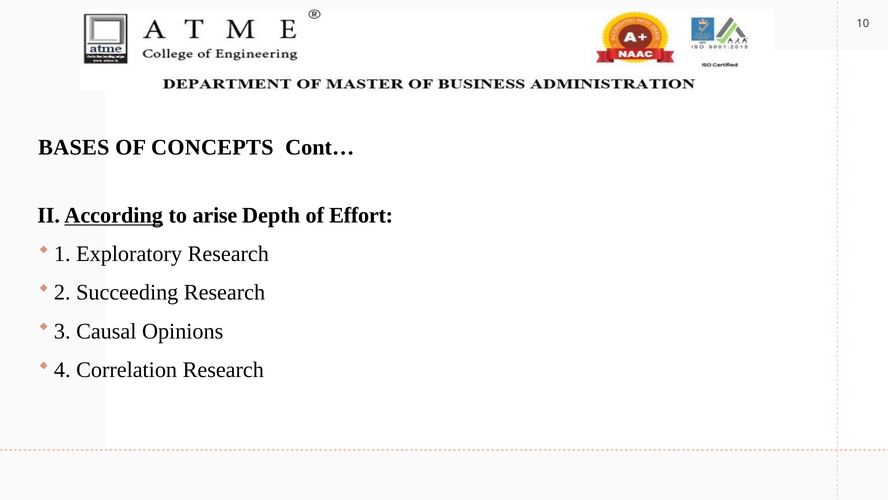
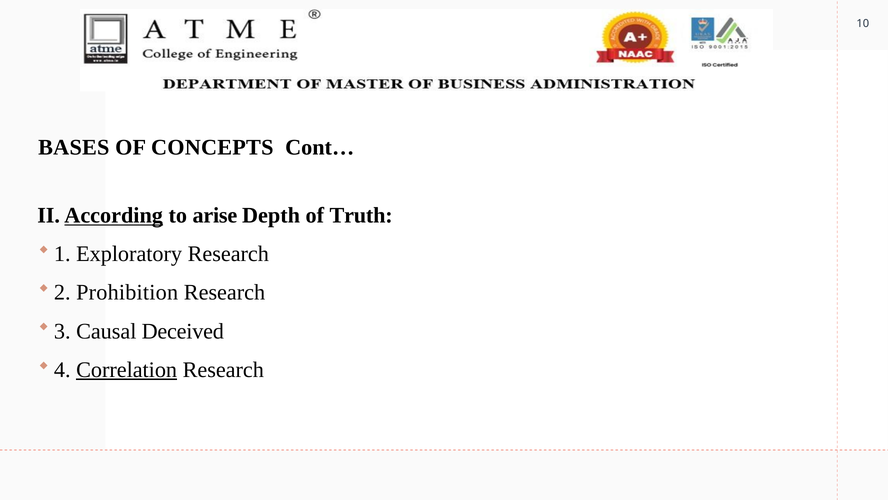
Effort: Effort -> Truth
Succeeding: Succeeding -> Prohibition
Opinions: Opinions -> Deceived
Correlation underline: none -> present
